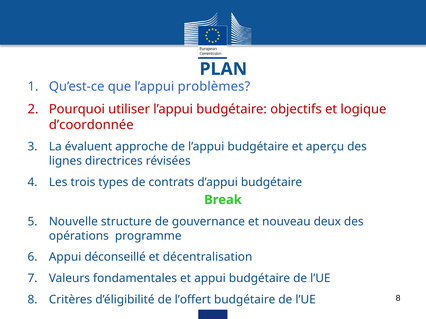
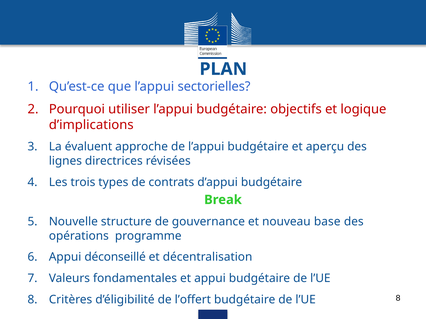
problèmes: problèmes -> sectorielles
d’coordonnée: d’coordonnée -> d’implications
deux: deux -> base
